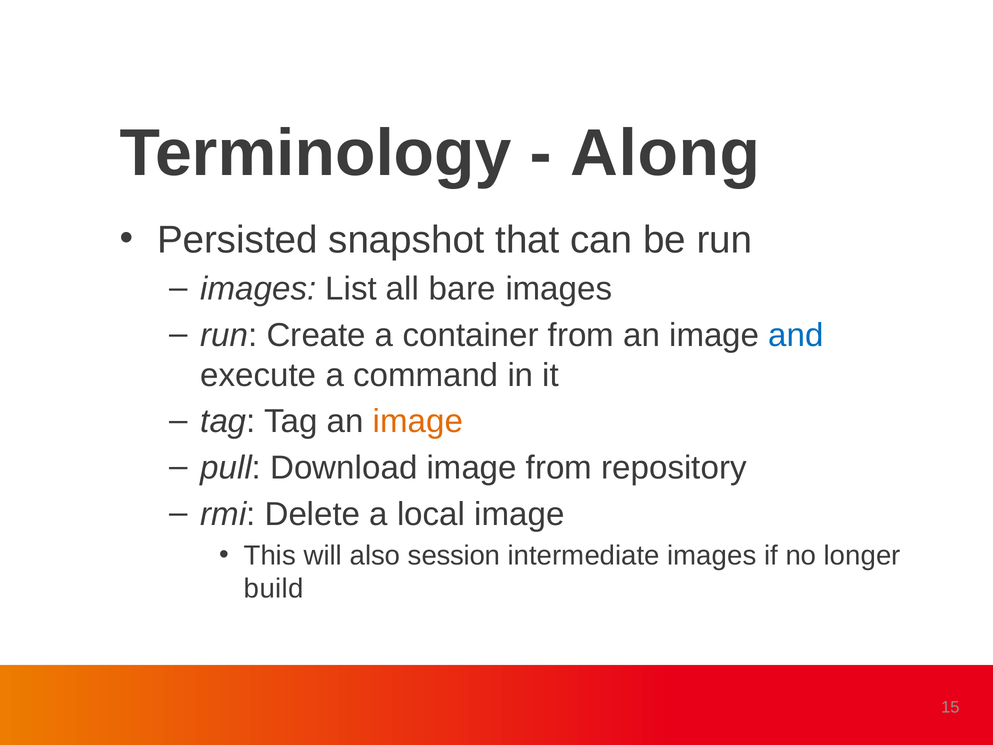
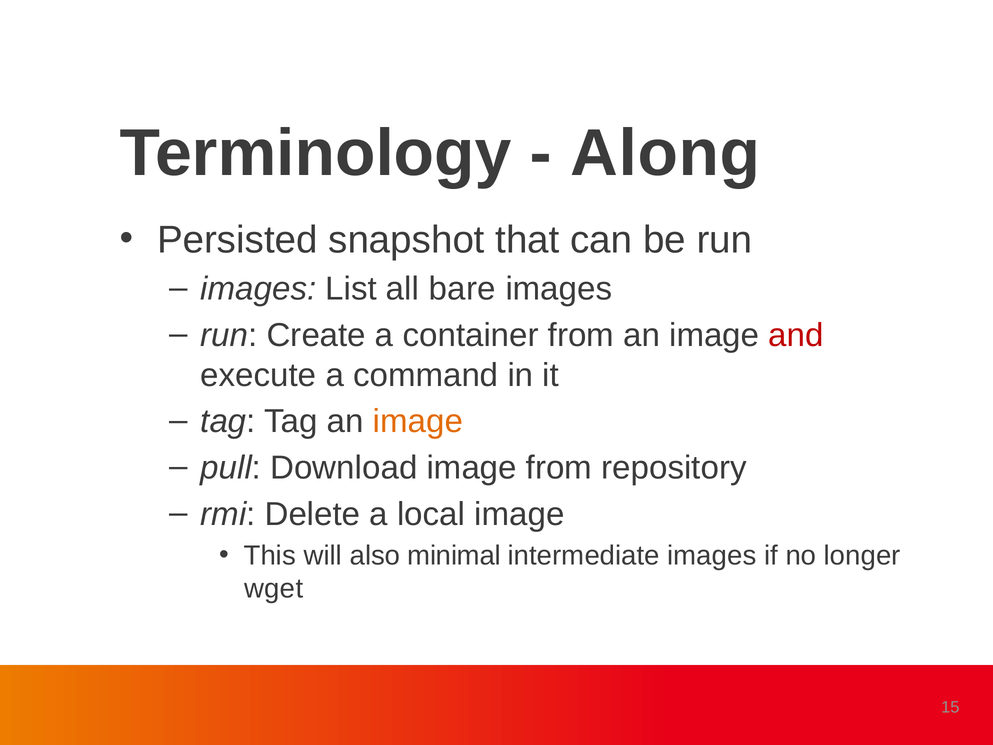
and colour: blue -> red
session: session -> minimal
build: build -> wget
